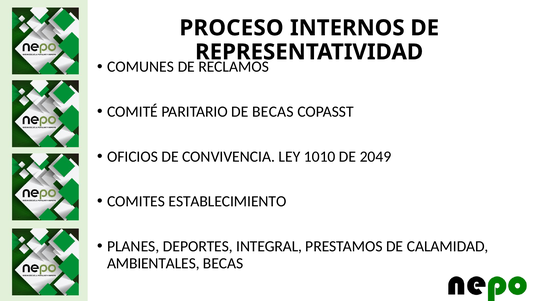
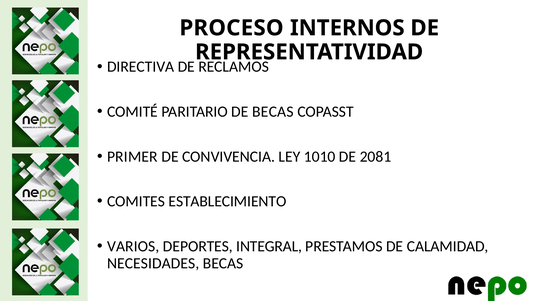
COMUNES: COMUNES -> DIRECTIVA
OFICIOS: OFICIOS -> PRIMER
2049: 2049 -> 2081
PLANES: PLANES -> VARIOS
AMBIENTALES: AMBIENTALES -> NECESIDADES
